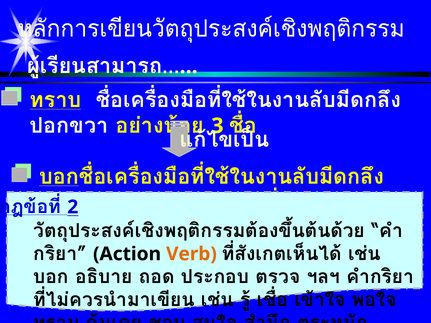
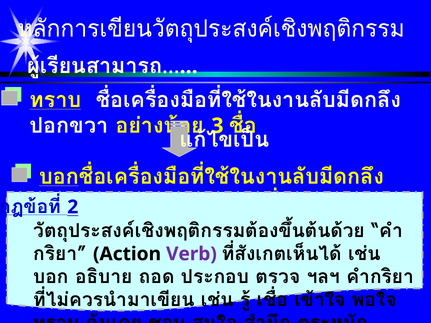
Verb colour: orange -> purple
